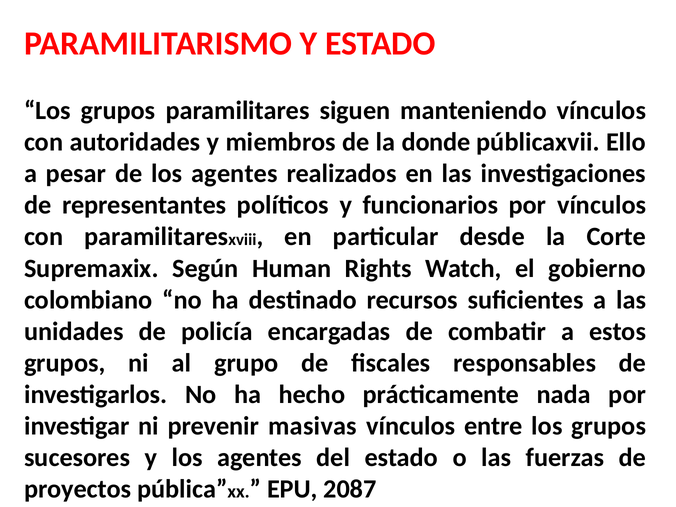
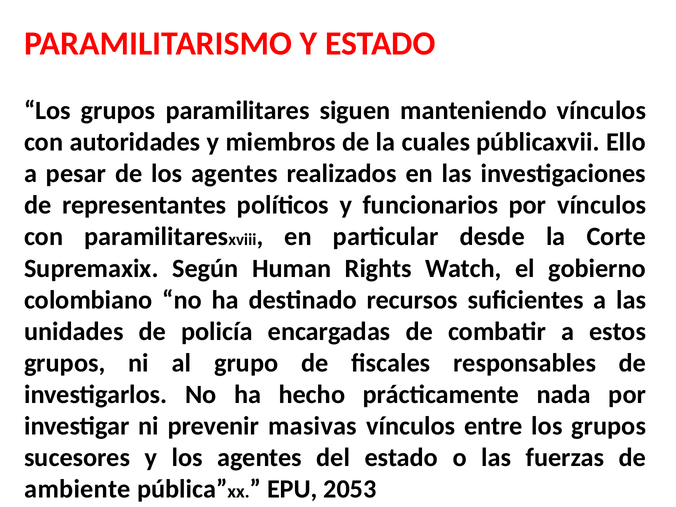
donde: donde -> cuales
proyectos: proyectos -> ambiente
2087: 2087 -> 2053
